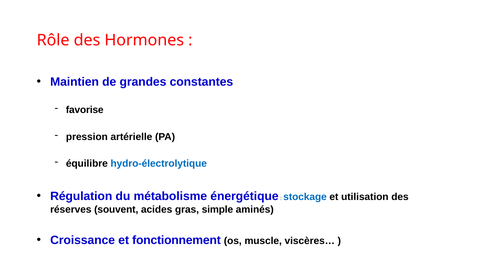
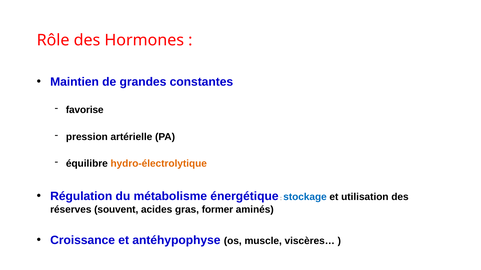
hydro-électrolytique colour: blue -> orange
simple: simple -> former
fonctionnement: fonctionnement -> antéhypophyse
